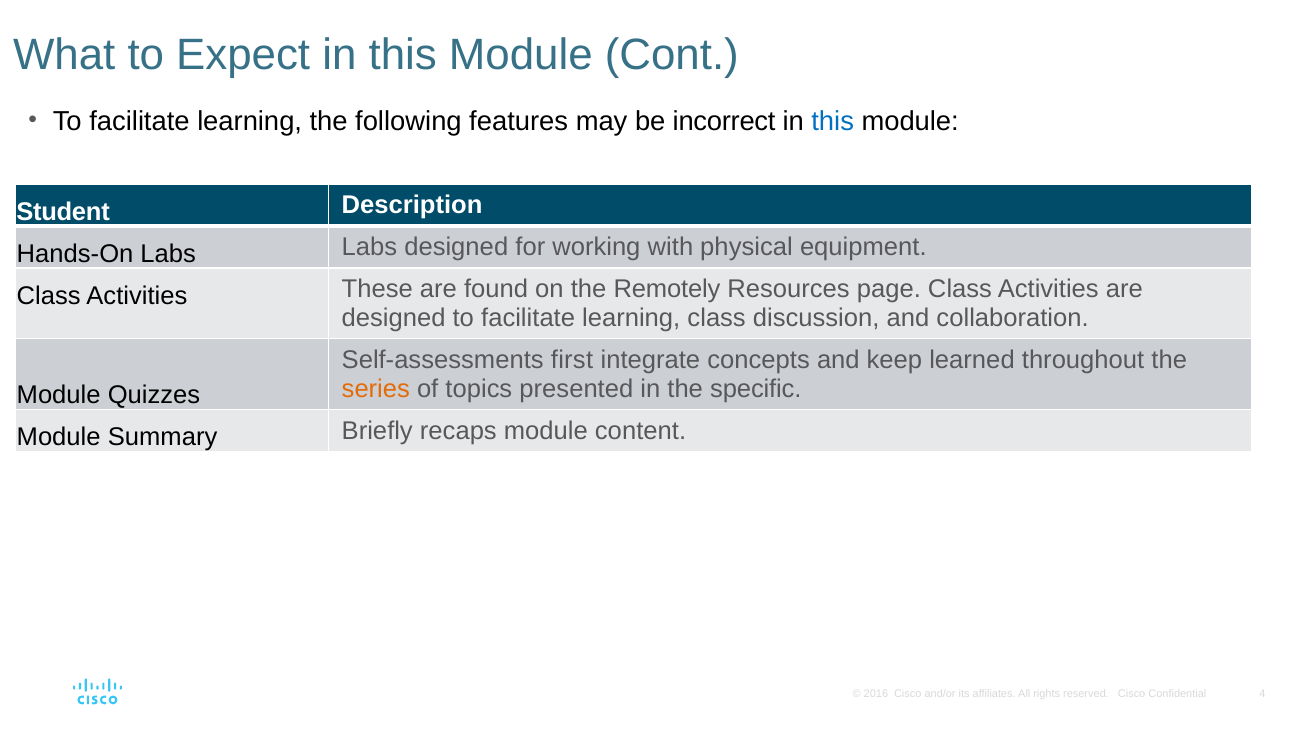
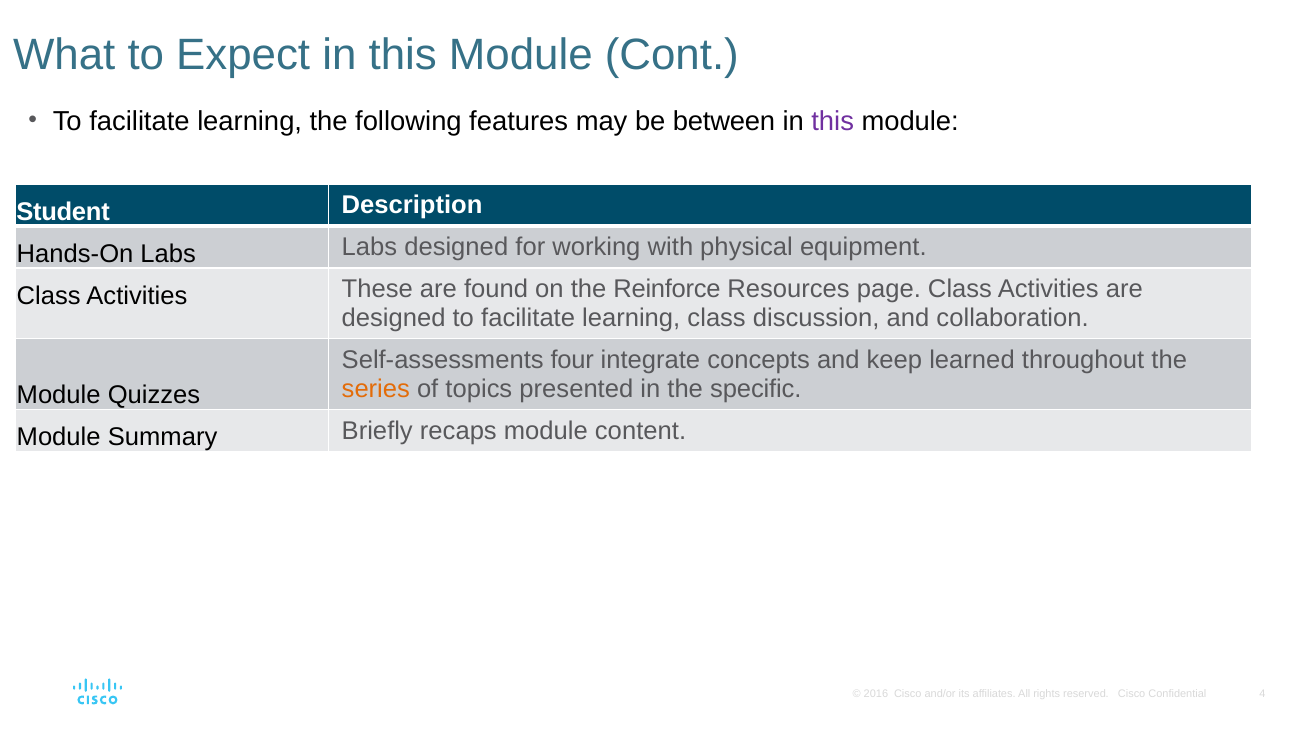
incorrect: incorrect -> between
this at (833, 121) colour: blue -> purple
Remotely: Remotely -> Reinforce
first: first -> four
